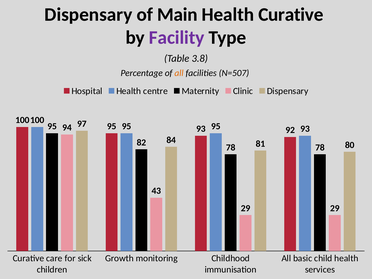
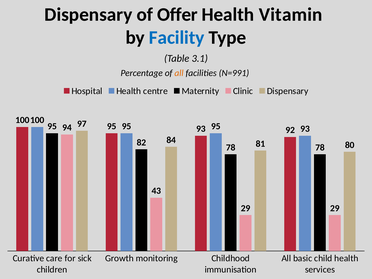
Main: Main -> Offer
Health Curative: Curative -> Vitamin
Facility colour: purple -> blue
3.8: 3.8 -> 3.1
N=507: N=507 -> N=991
